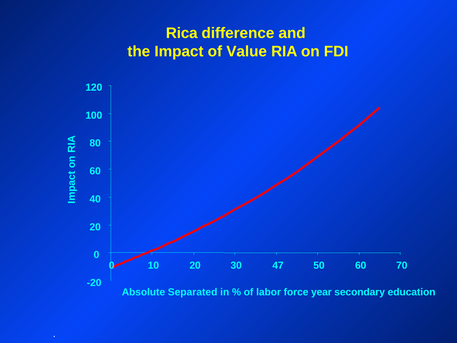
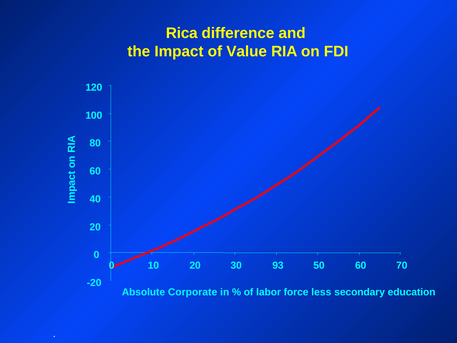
47: 47 -> 93
Separated: Separated -> Corporate
year: year -> less
